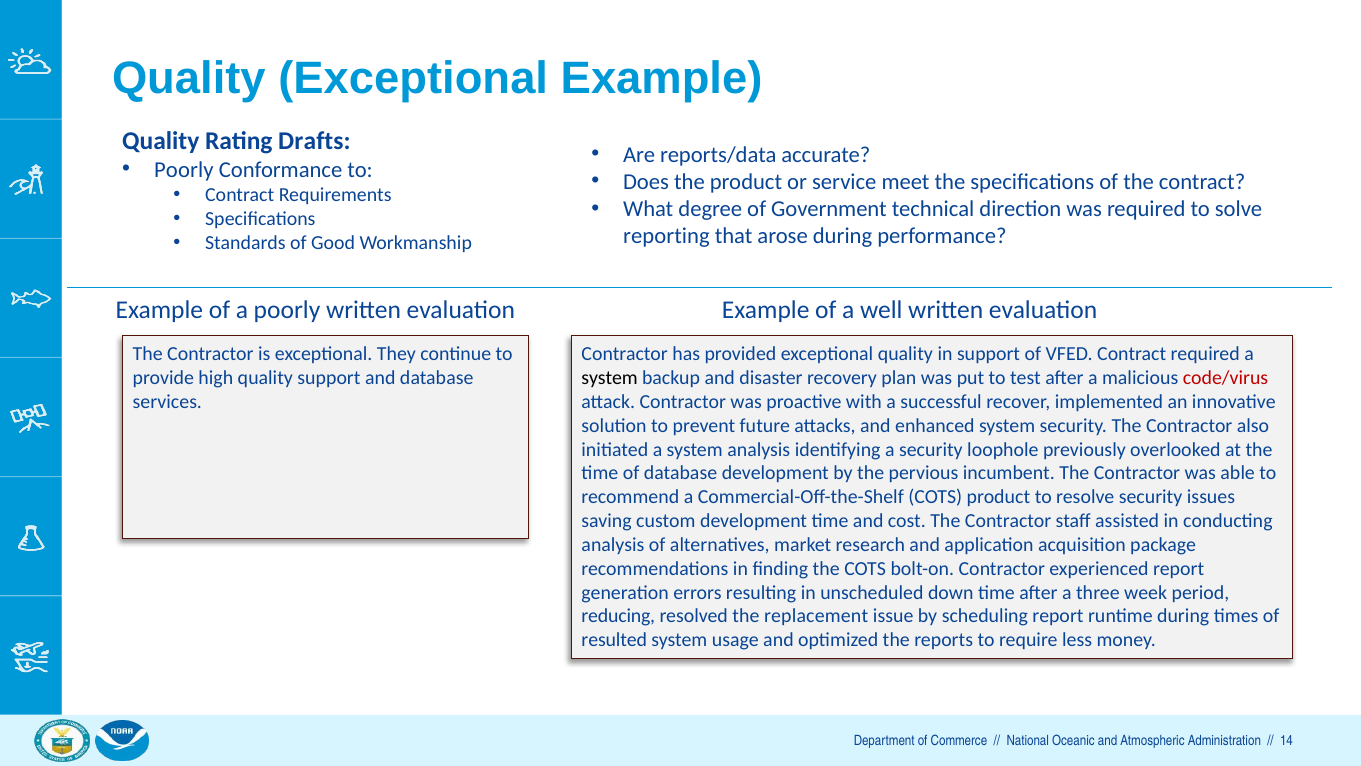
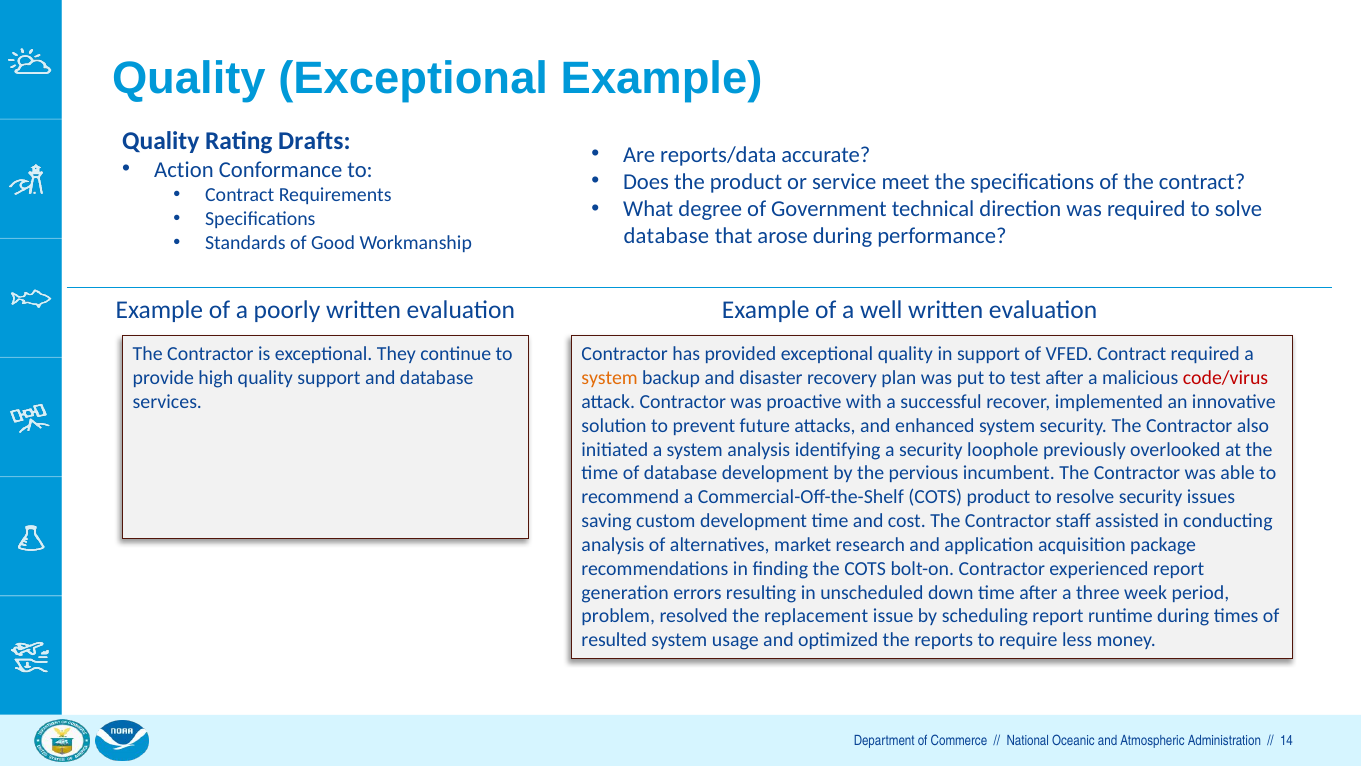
Poorly at (184, 170): Poorly -> Action
reporting at (666, 236): reporting -> database
system at (610, 378) colour: black -> orange
reducing: reducing -> problem
